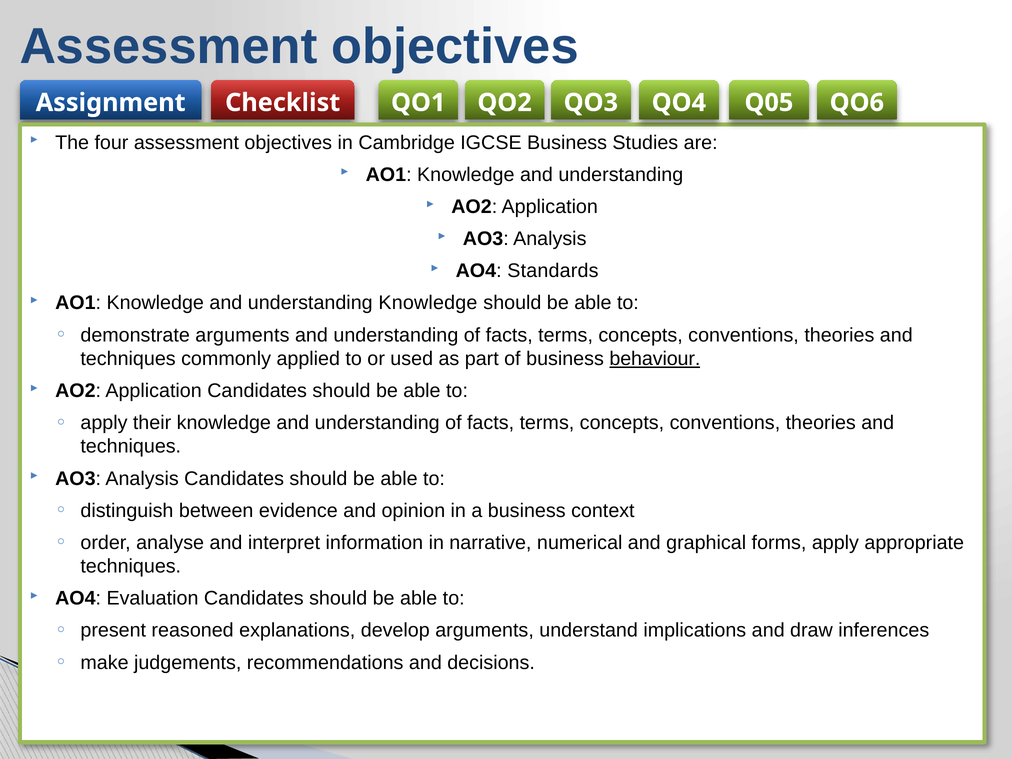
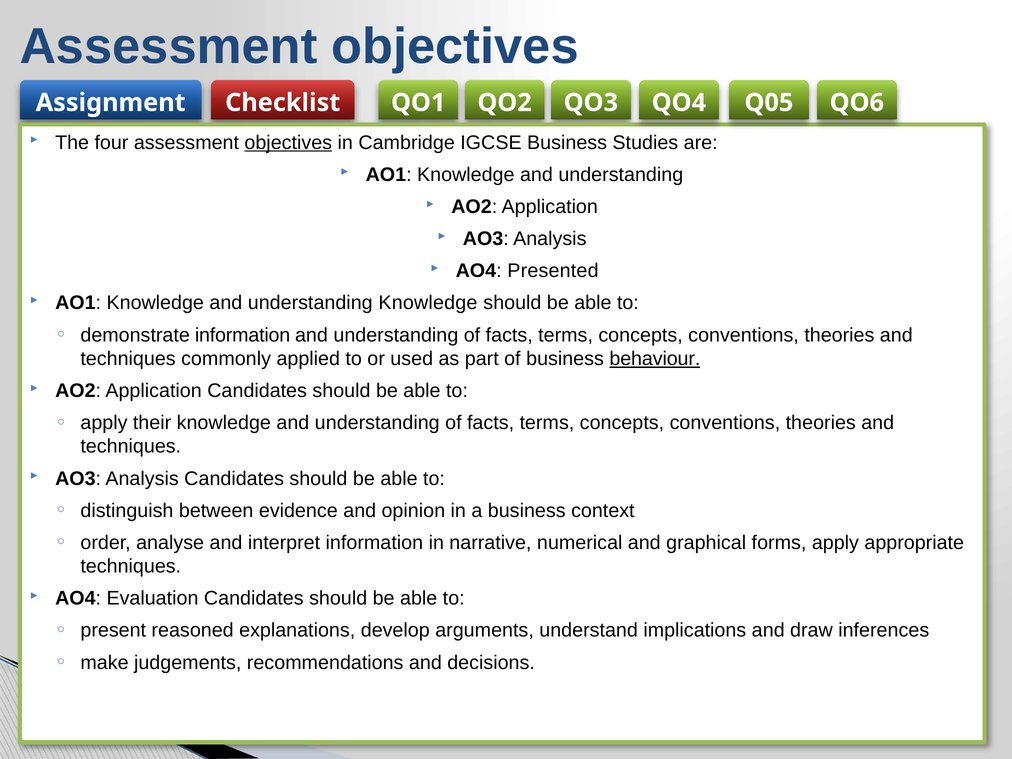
objectives at (288, 143) underline: none -> present
Standards: Standards -> Presented
demonstrate arguments: arguments -> information
